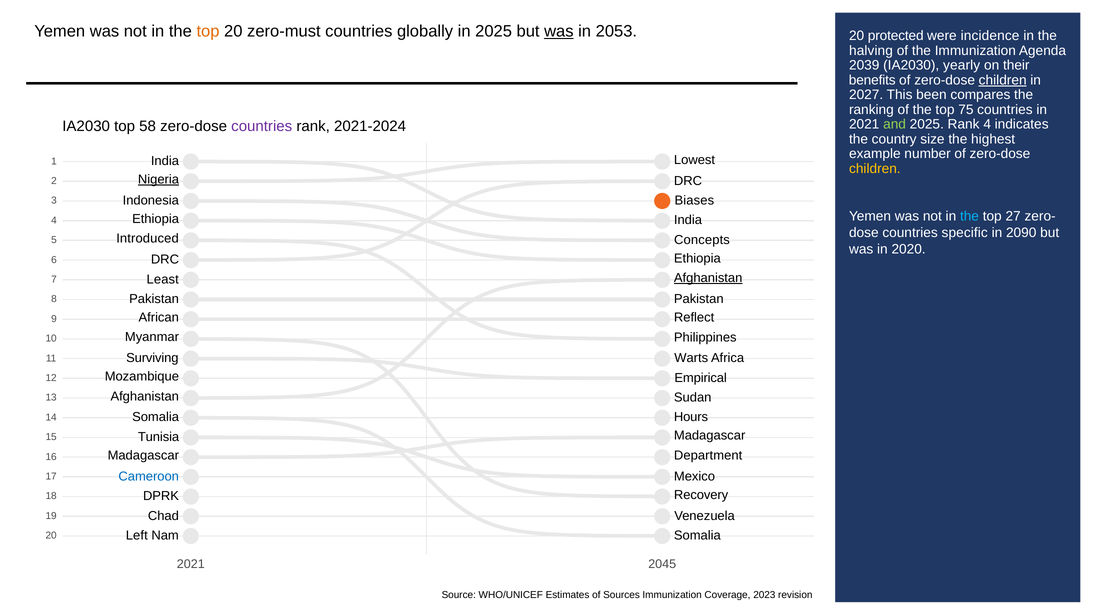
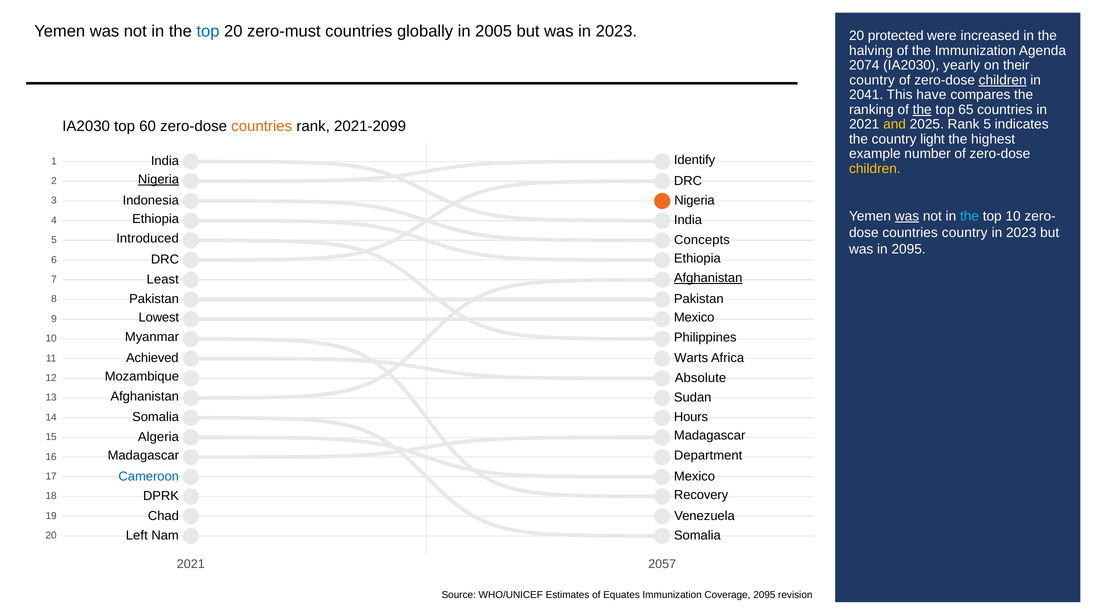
top at (208, 32) colour: orange -> blue
in 2025: 2025 -> 2005
was at (559, 32) underline: present -> none
2053 at (616, 32): 2053 -> 2023
incidence: incidence -> increased
2039: 2039 -> 2074
benefits at (872, 80): benefits -> country
2027: 2027 -> 2041
been: been -> have
the at (922, 110) underline: none -> present
75: 75 -> 65
and colour: light green -> yellow
Rank 4: 4 -> 5
58: 58 -> 60
countries at (262, 126) colour: purple -> orange
2021-2024: 2021-2024 -> 2021-2099
size: size -> light
Lowest: Lowest -> Identify
Biases at (694, 201): Biases -> Nigeria
was at (907, 216) underline: none -> present
top 27: 27 -> 10
countries specific: specific -> country
2090 at (1021, 233): 2090 -> 2023
in 2020: 2020 -> 2095
African: African -> Lowest
Reflect at (694, 318): Reflect -> Mexico
Surviving: Surviving -> Achieved
Empirical: Empirical -> Absolute
Tunisia: Tunisia -> Algeria
2045: 2045 -> 2057
Sources: Sources -> Equates
Coverage 2023: 2023 -> 2095
